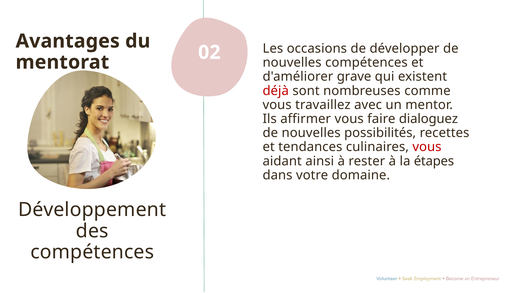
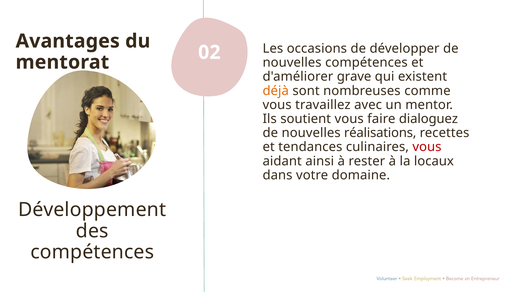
déjà colour: red -> orange
affirmer: affirmer -> soutient
possibilités: possibilités -> réalisations
étapes: étapes -> locaux
